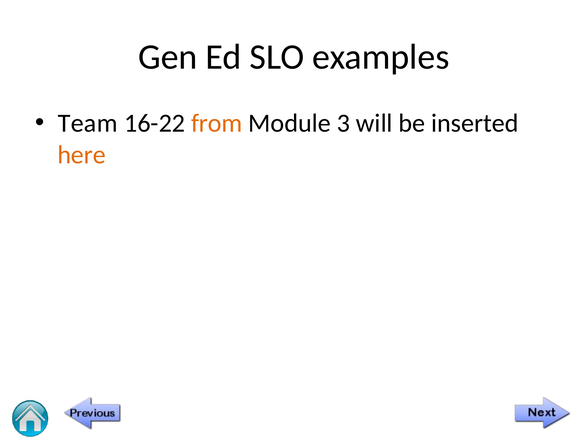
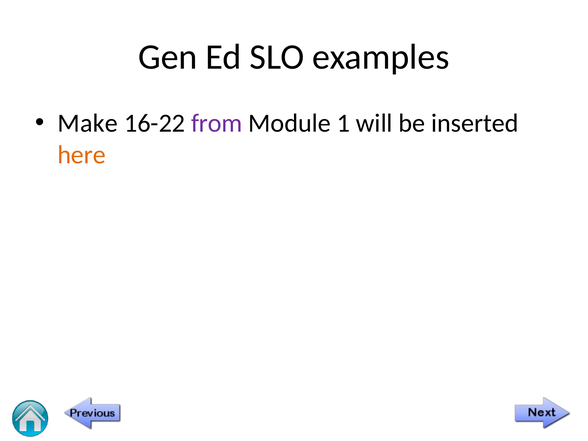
Team: Team -> Make
from colour: orange -> purple
3: 3 -> 1
